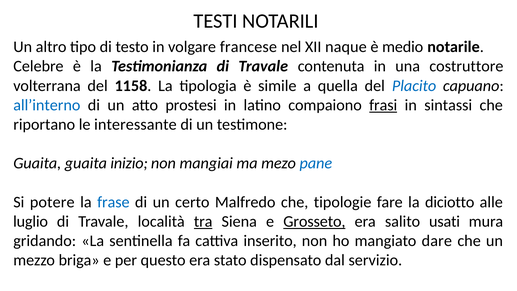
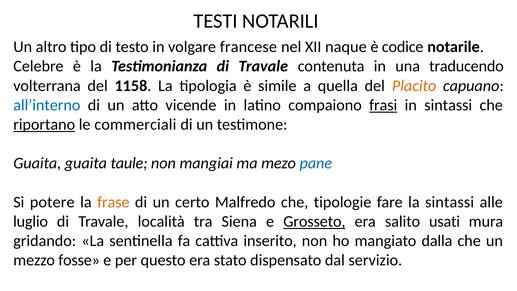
medio: medio -> codice
costruttore: costruttore -> traducendo
Placito colour: blue -> orange
prostesi: prostesi -> vicende
riportano underline: none -> present
interessante: interessante -> commerciali
inizio: inizio -> taule
frase colour: blue -> orange
la diciotto: diciotto -> sintassi
tra underline: present -> none
dare: dare -> dalla
briga: briga -> fosse
